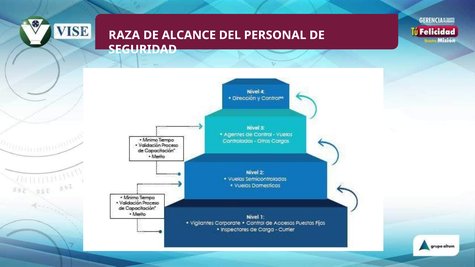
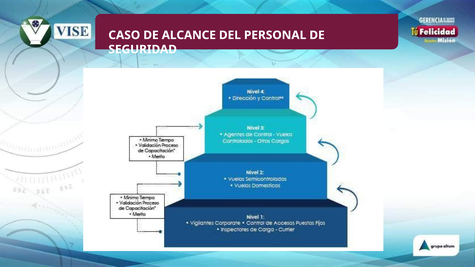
RAZA: RAZA -> CASO
